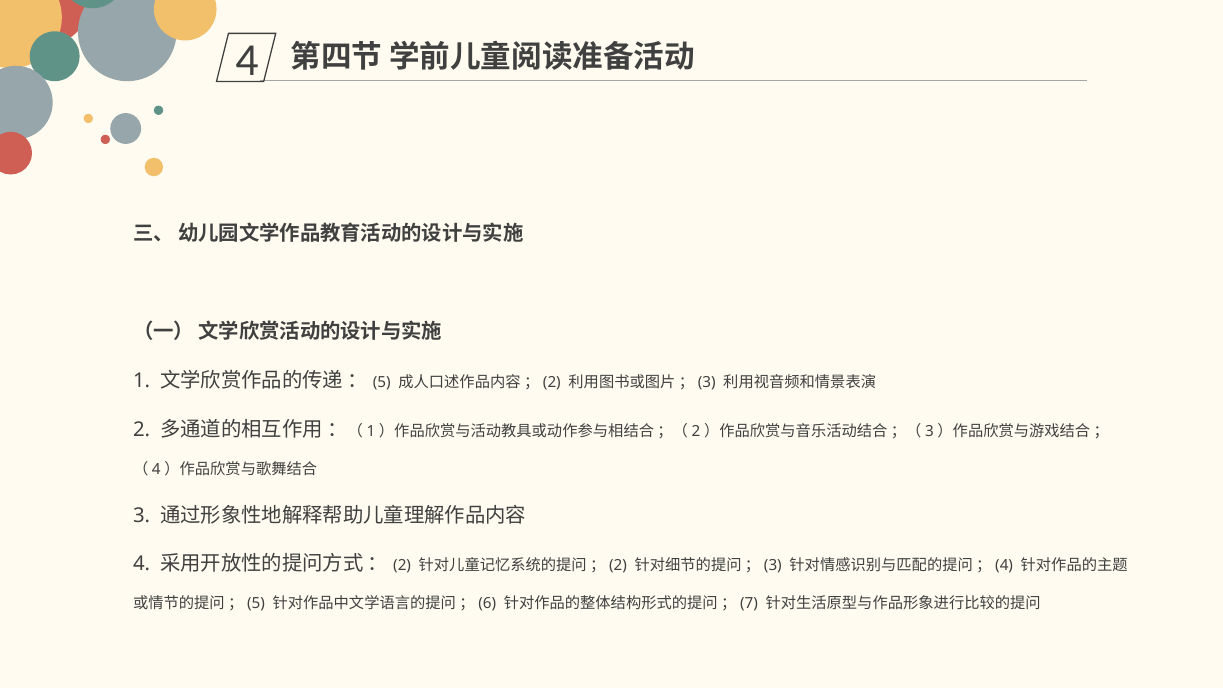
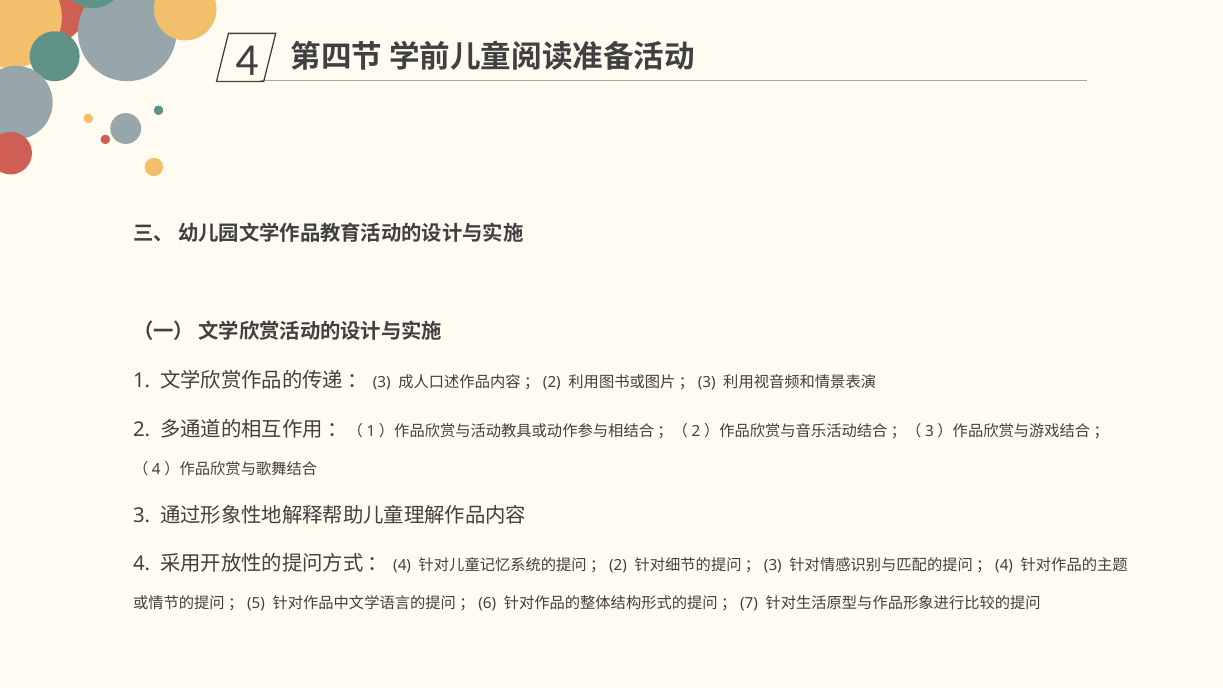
5 at (382, 382): 5 -> 3
2 at (402, 566): 2 -> 4
